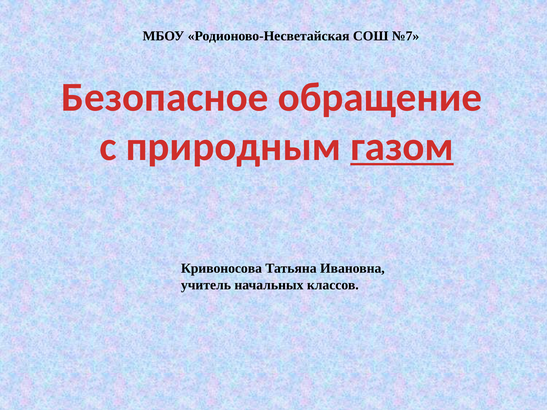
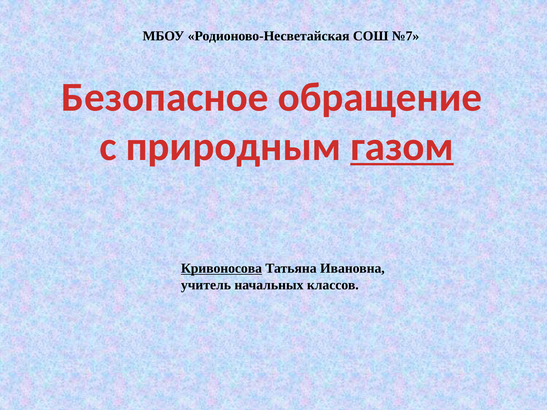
Кривоносова underline: none -> present
